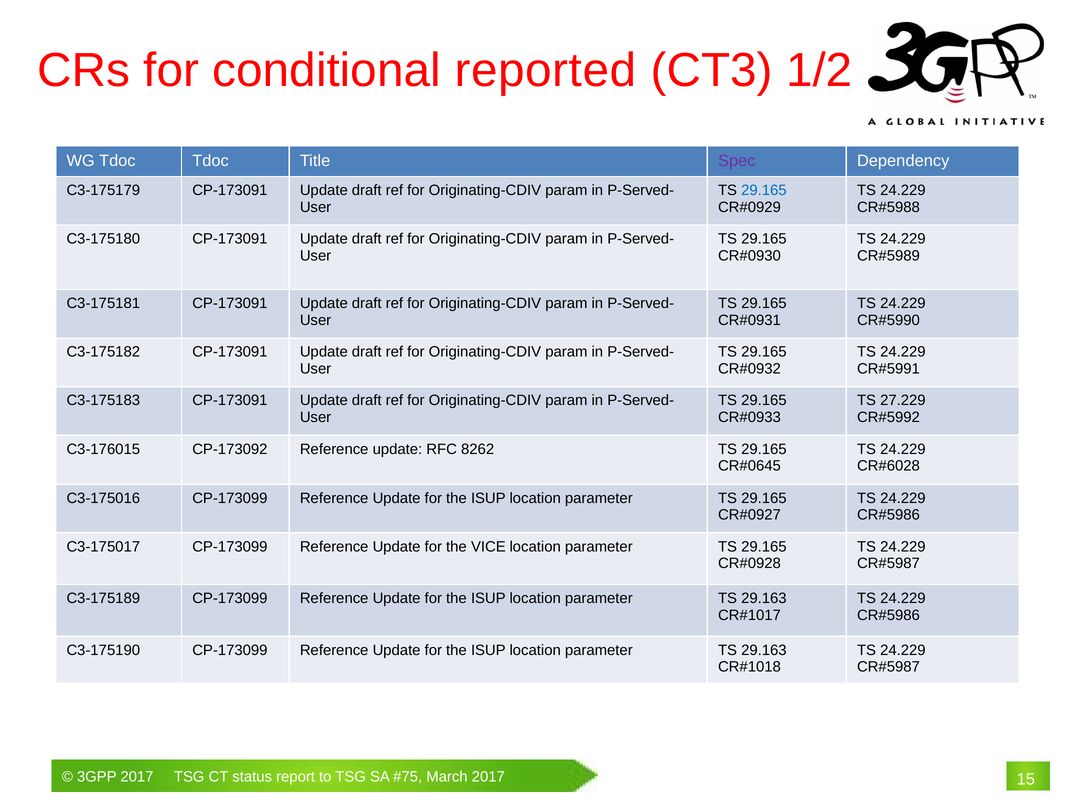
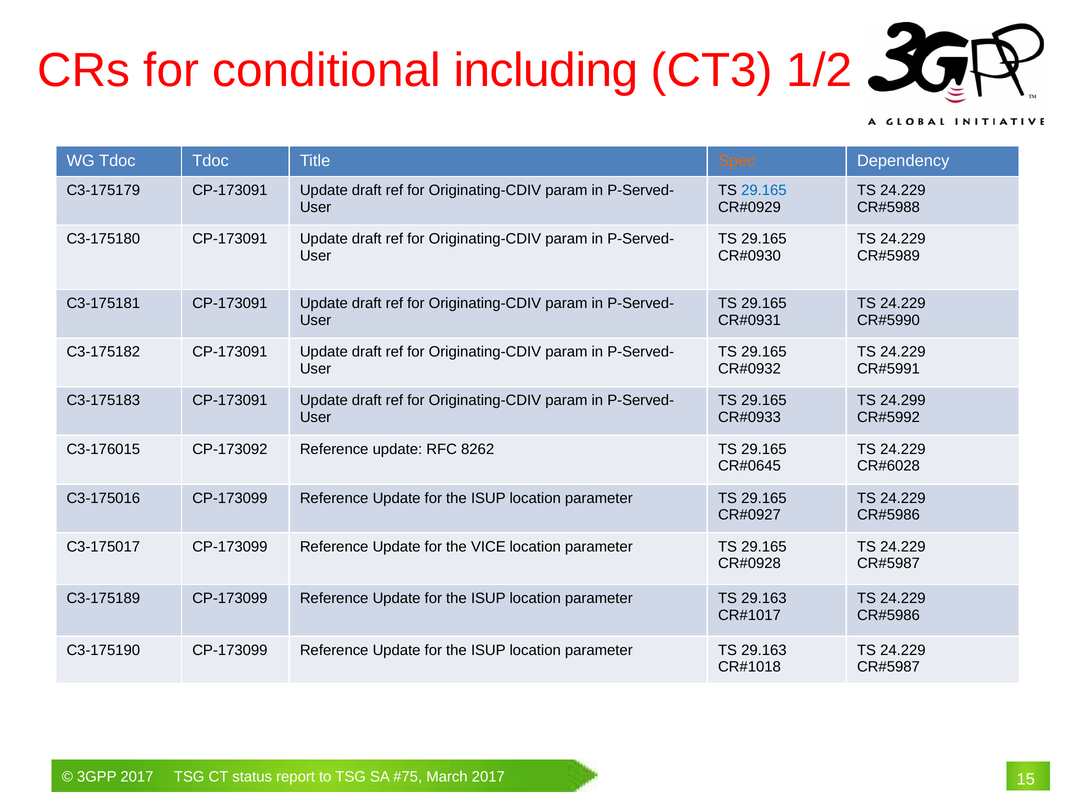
reported: reported -> including
Spec colour: purple -> orange
27.229: 27.229 -> 24.299
